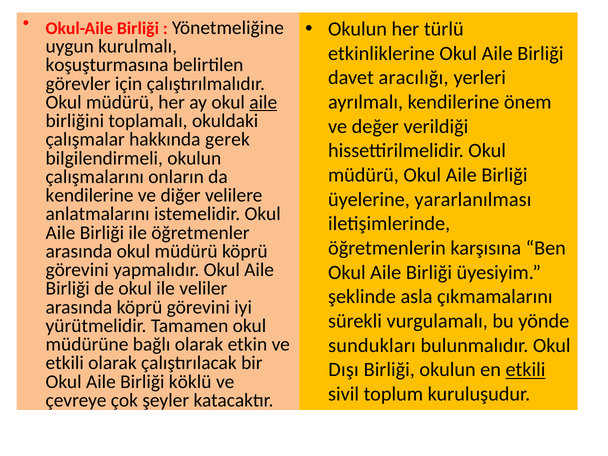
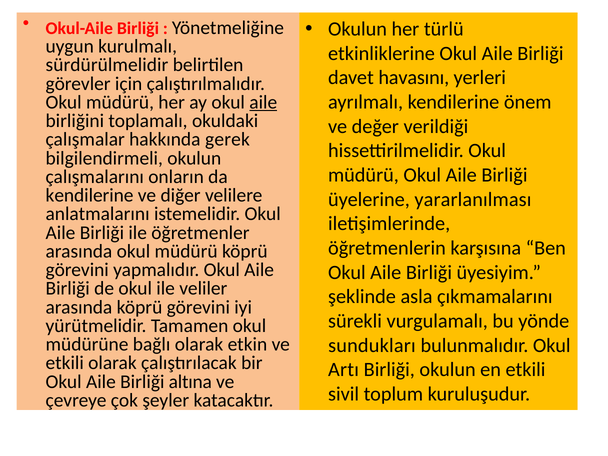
koşuşturmasına: koşuşturmasına -> sürdürülmelidir
aracılığı: aracılığı -> havasını
Dışı: Dışı -> Artı
etkili at (525, 370) underline: present -> none
köklü: köklü -> altına
